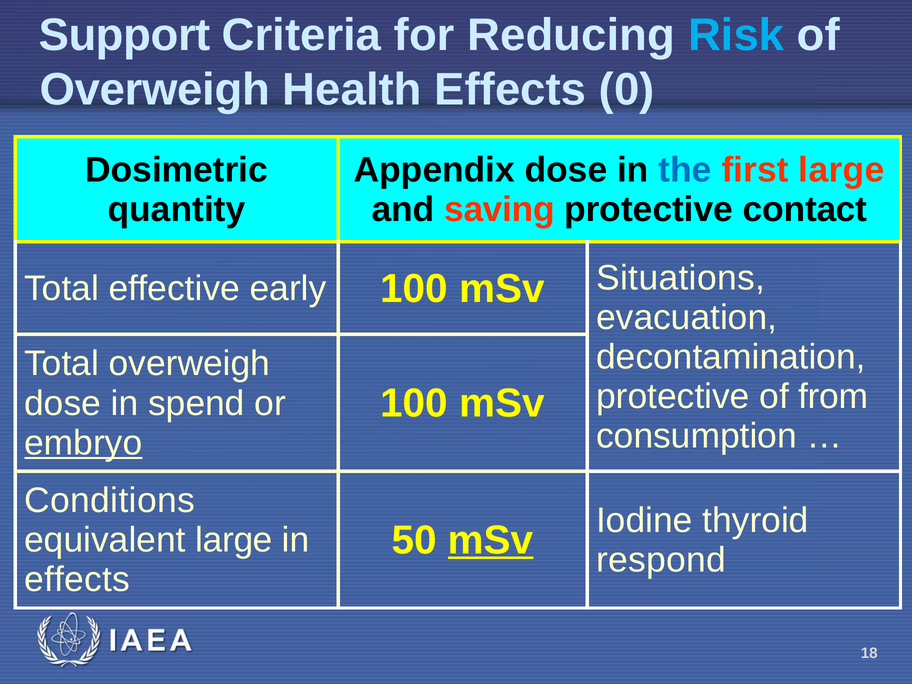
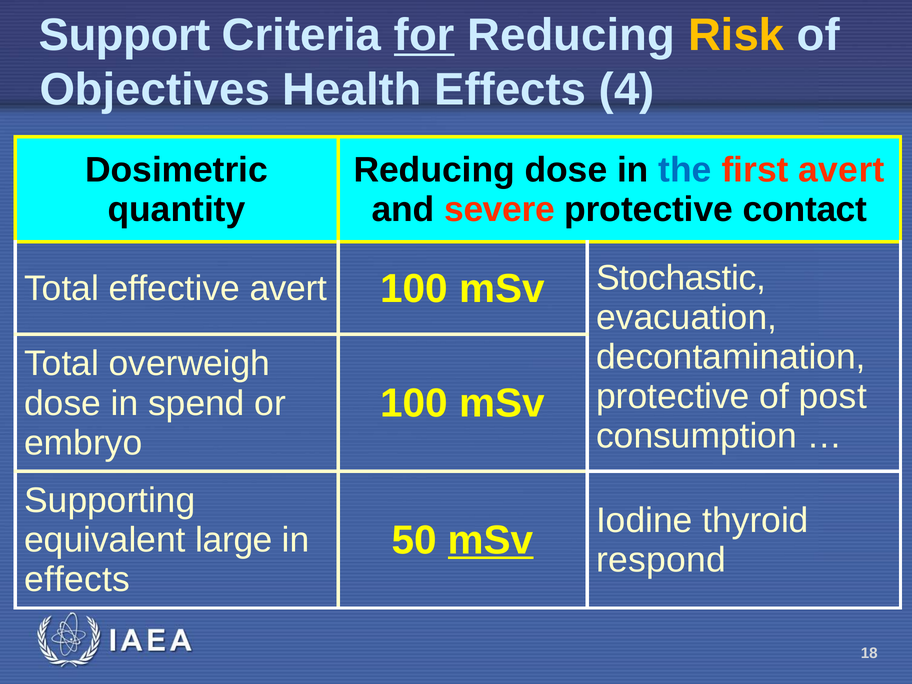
for underline: none -> present
Risk colour: light blue -> yellow
Overweigh at (155, 90): Overweigh -> Objectives
0: 0 -> 4
Appendix at (434, 170): Appendix -> Reducing
first large: large -> avert
saving: saving -> severe
effective early: early -> avert
Situations: Situations -> Stochastic
from: from -> post
embryo underline: present -> none
Conditions: Conditions -> Supporting
